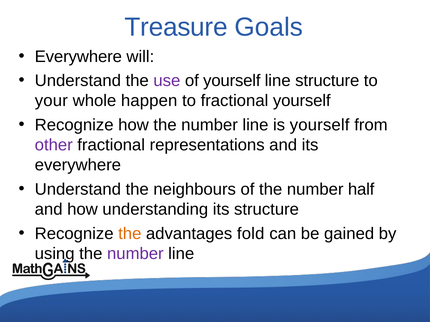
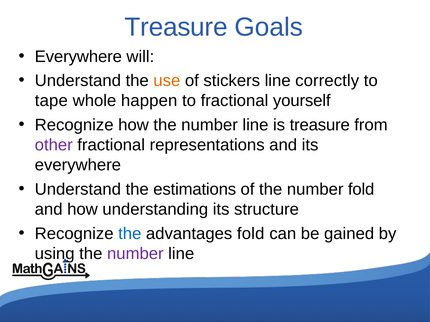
use colour: purple -> orange
of yourself: yourself -> stickers
line structure: structure -> correctly
your: your -> tape
is yourself: yourself -> treasure
neighbours: neighbours -> estimations
number half: half -> fold
the at (130, 234) colour: orange -> blue
